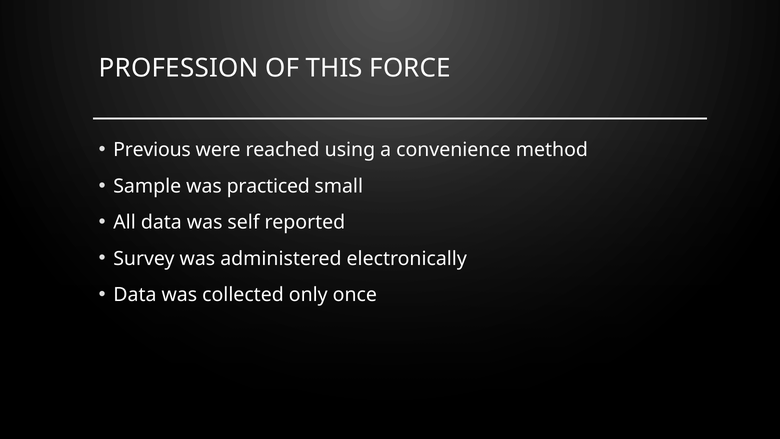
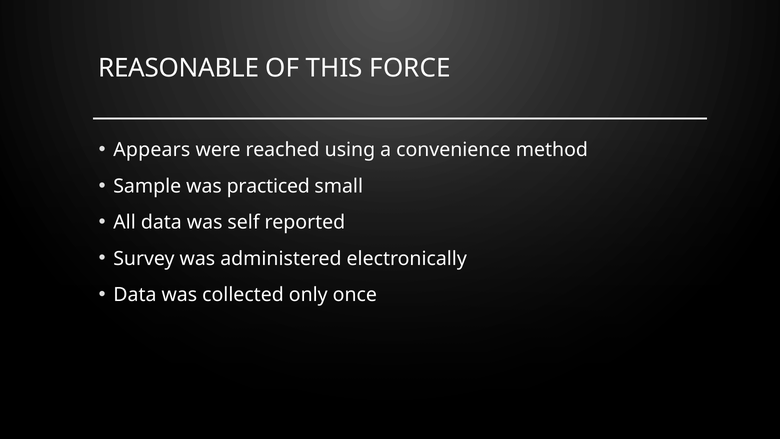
PROFESSION: PROFESSION -> REASONABLE
Previous: Previous -> Appears
